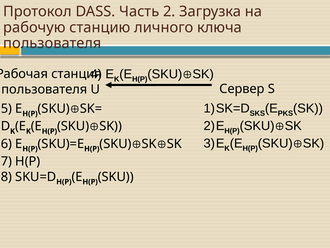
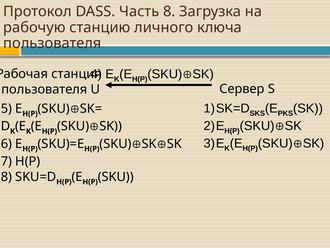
Часть 2: 2 -> 8
